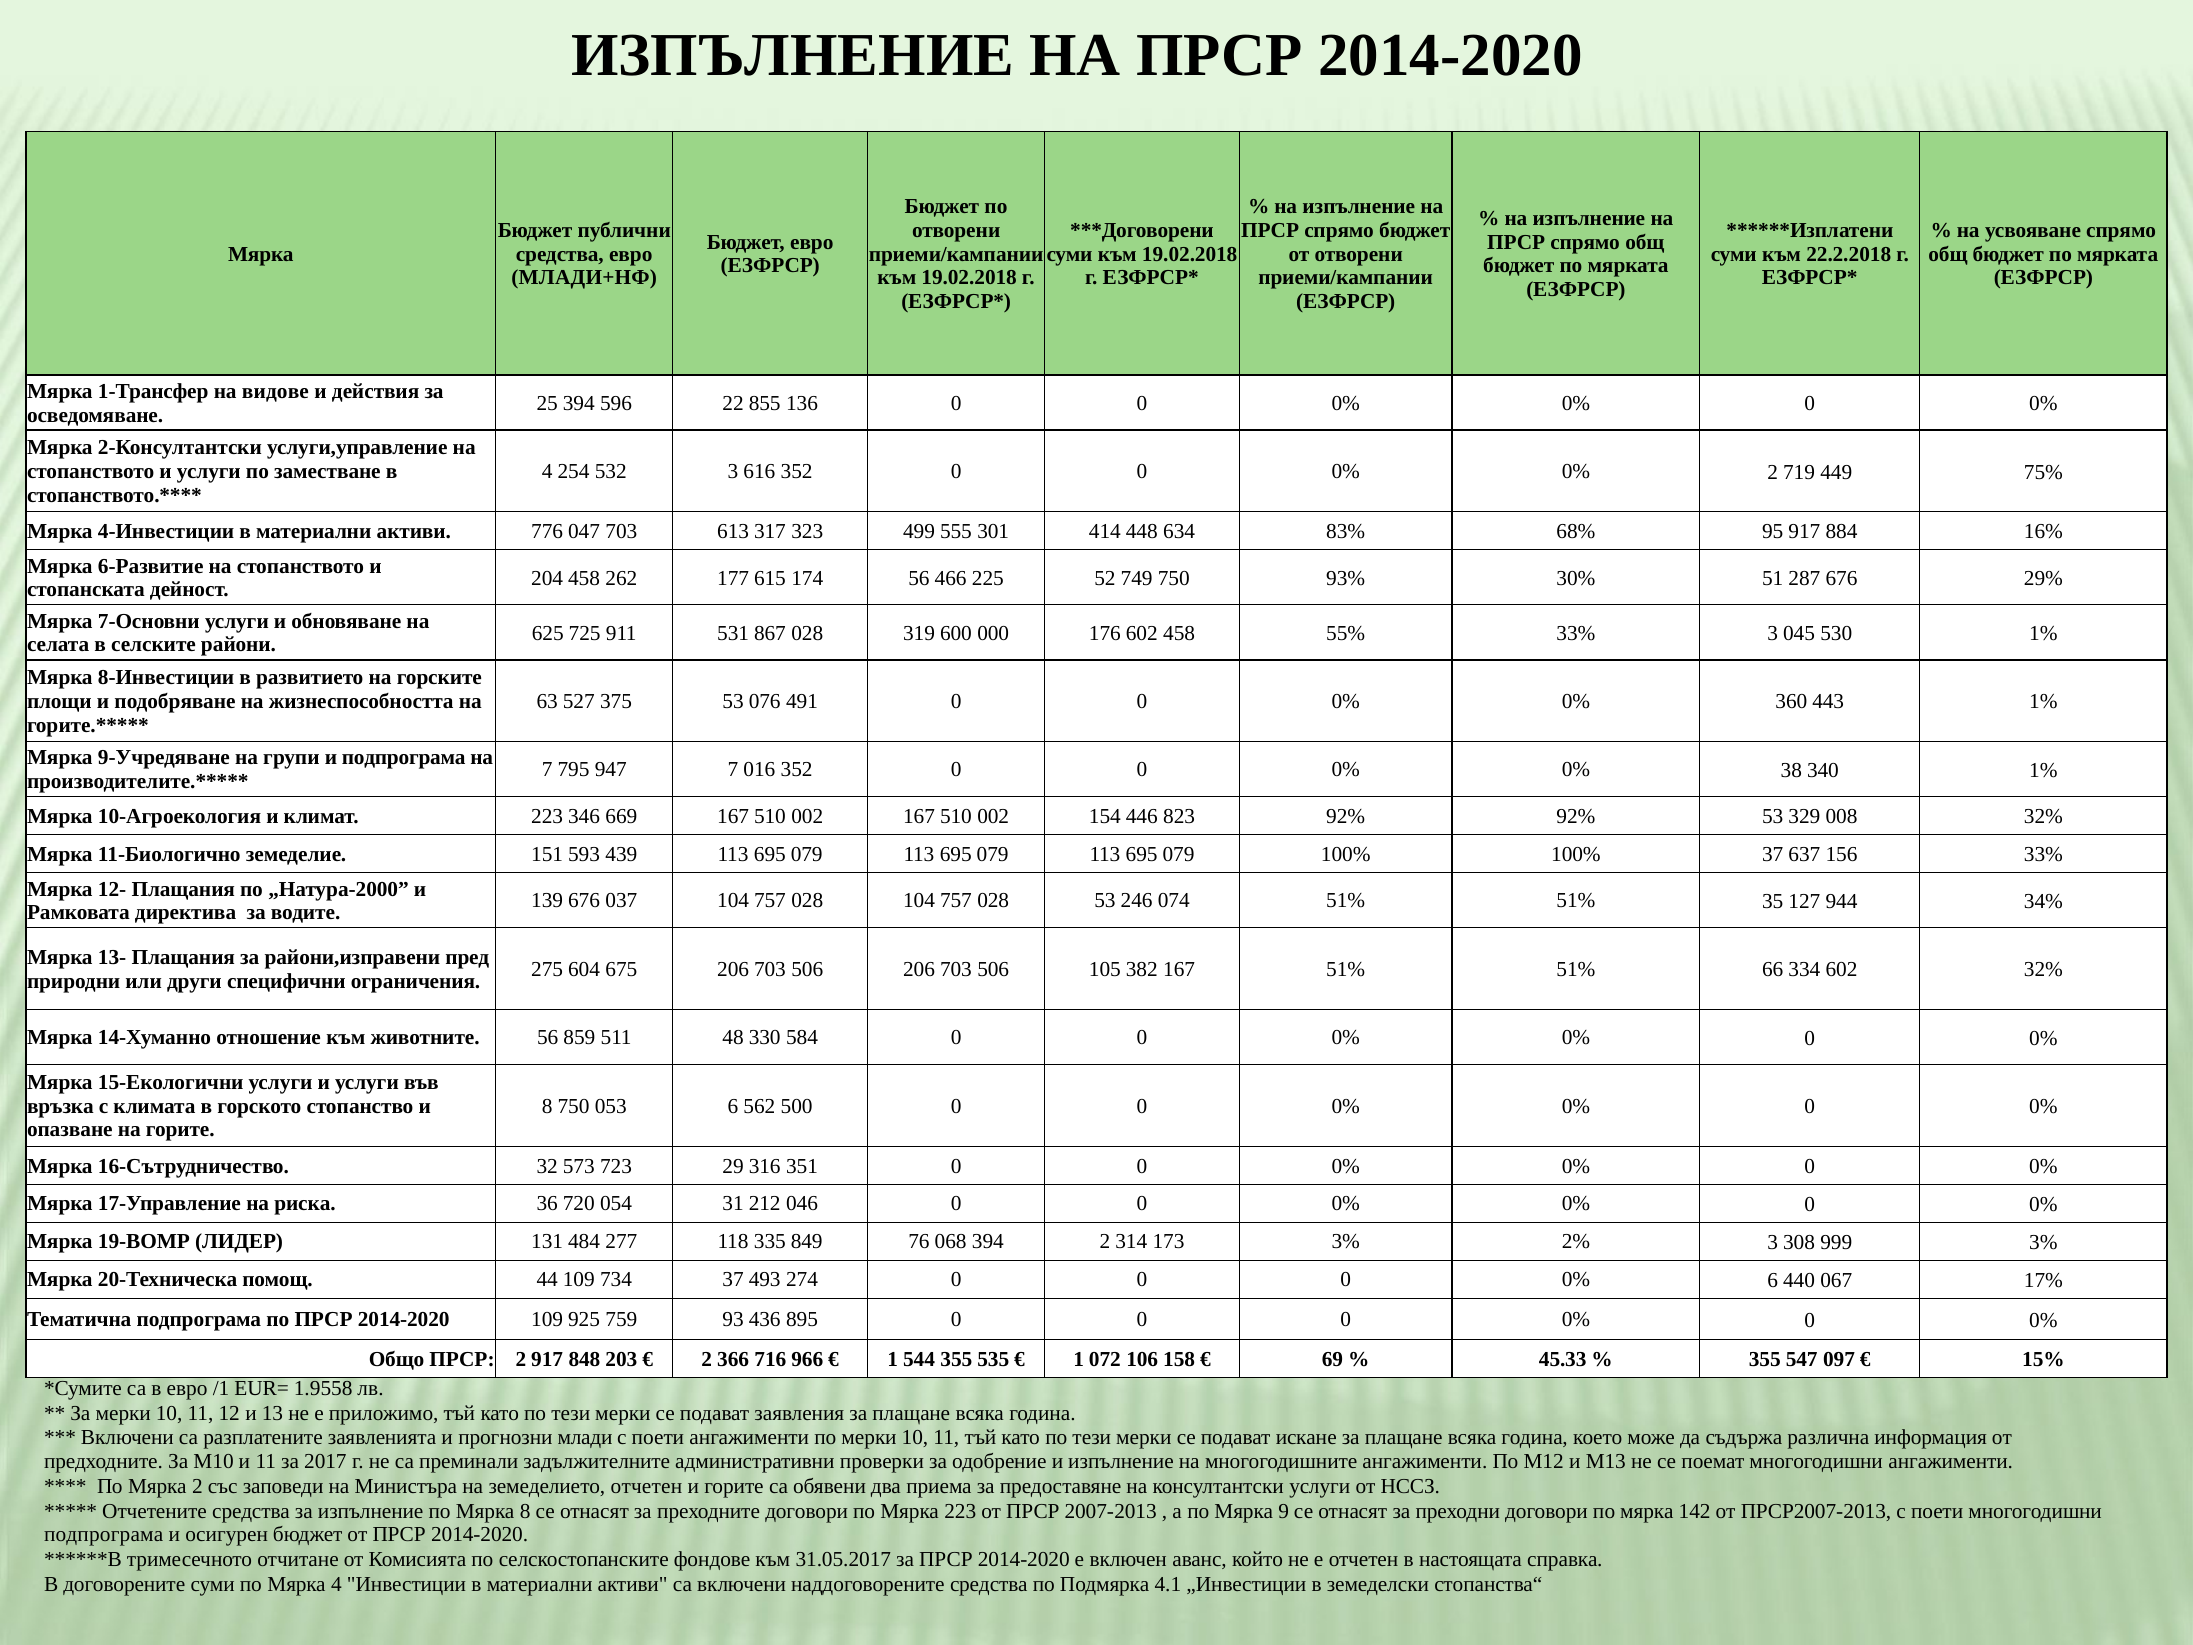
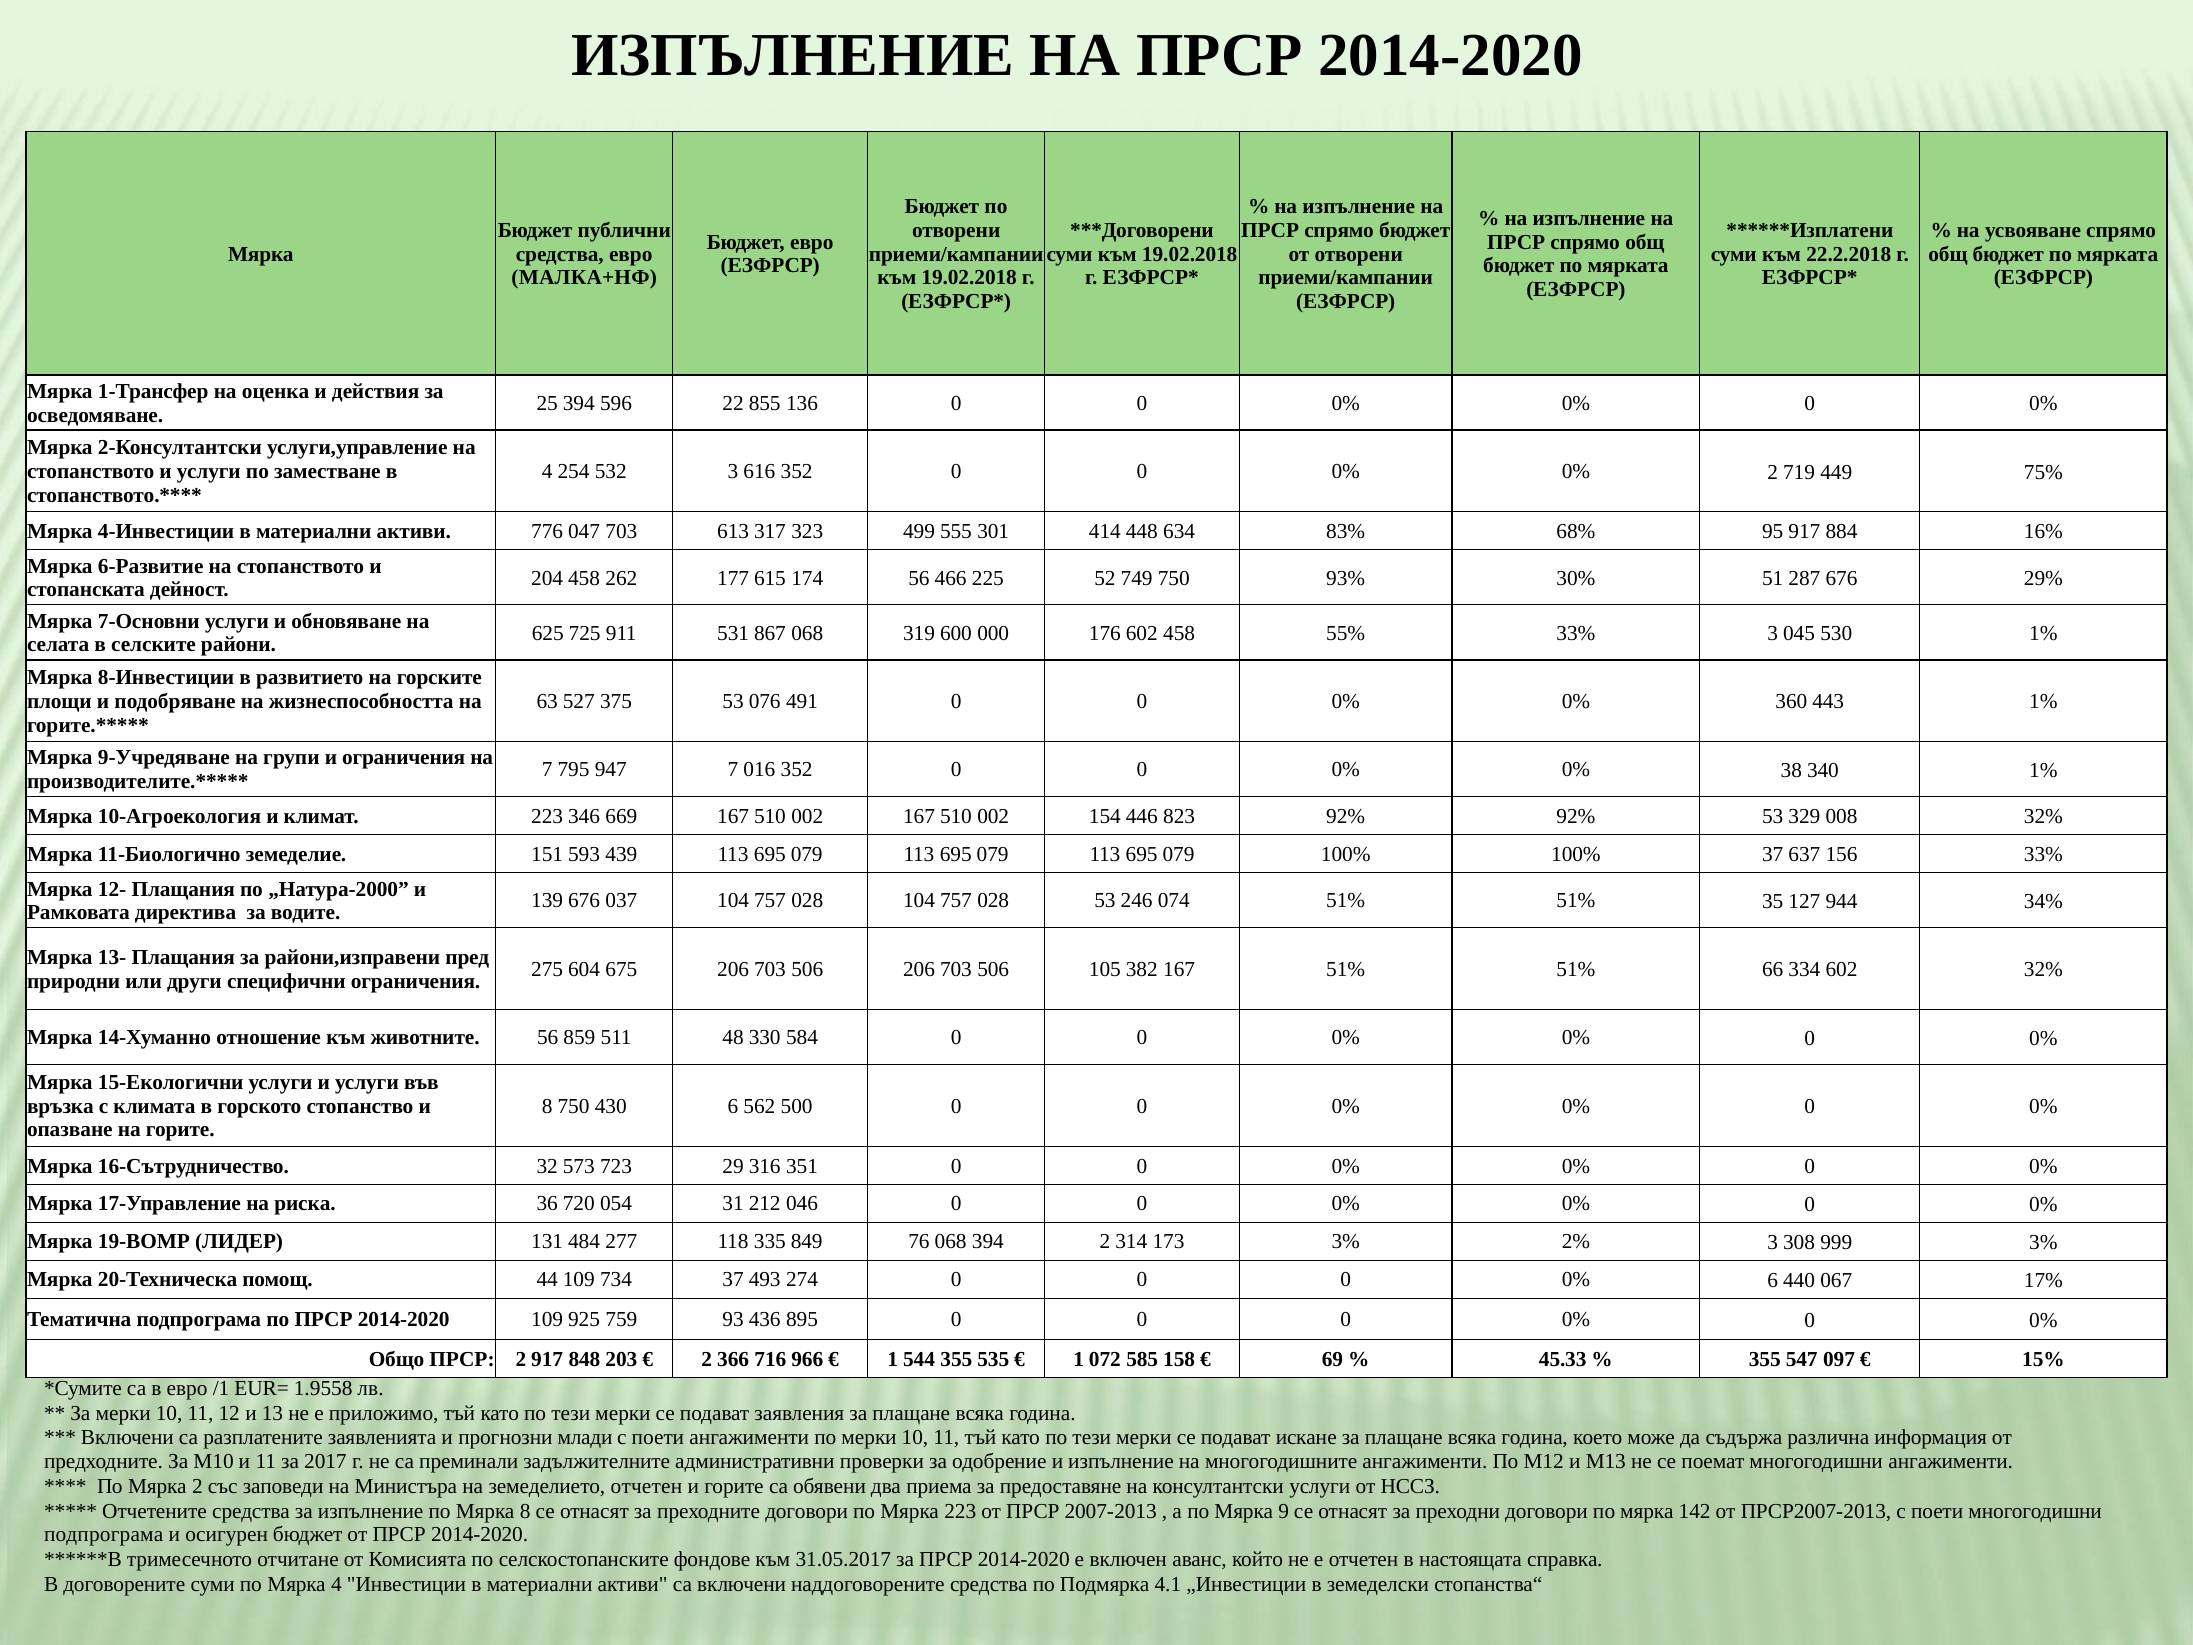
МЛАДИ+НФ: МЛАДИ+НФ -> МАЛКА+НФ
видове: видове -> оценка
867 028: 028 -> 068
и подпрограма: подпрограма -> ограничения
053: 053 -> 430
106: 106 -> 585
